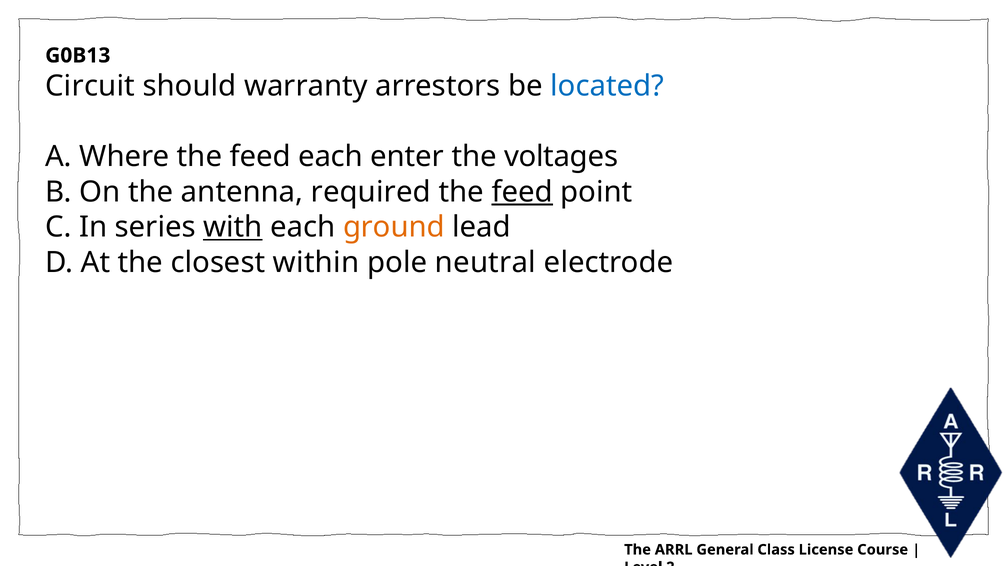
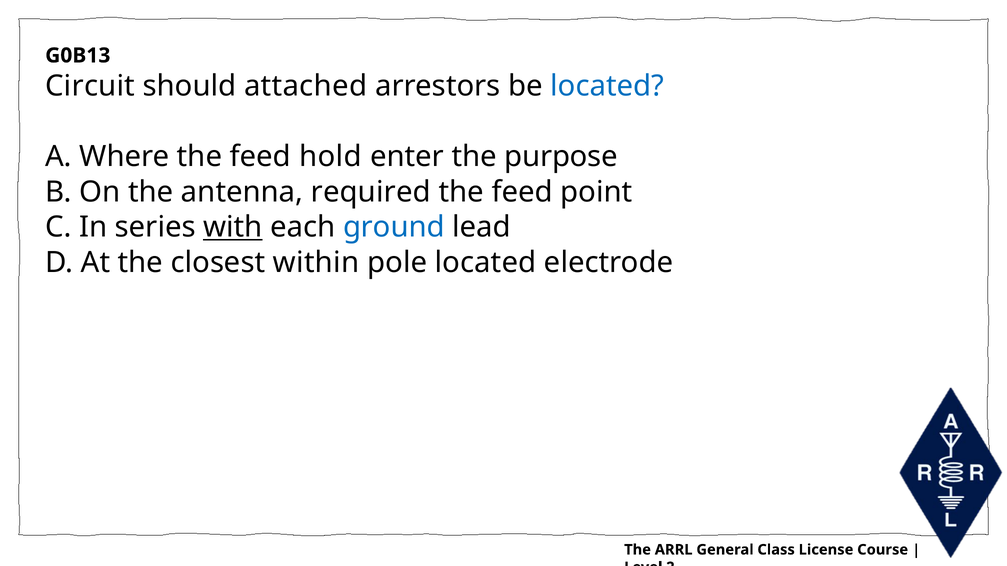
warranty: warranty -> attached
feed each: each -> hold
voltages: voltages -> purpose
feed at (522, 192) underline: present -> none
ground colour: orange -> blue
pole neutral: neutral -> located
